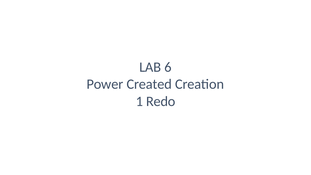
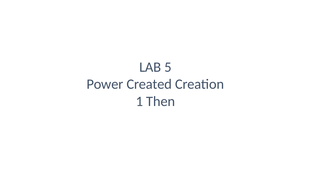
6: 6 -> 5
Redo: Redo -> Then
